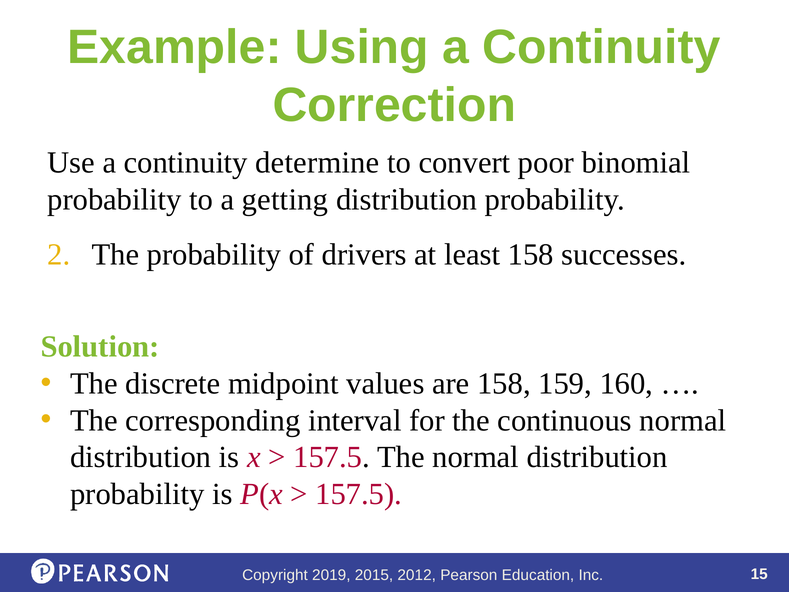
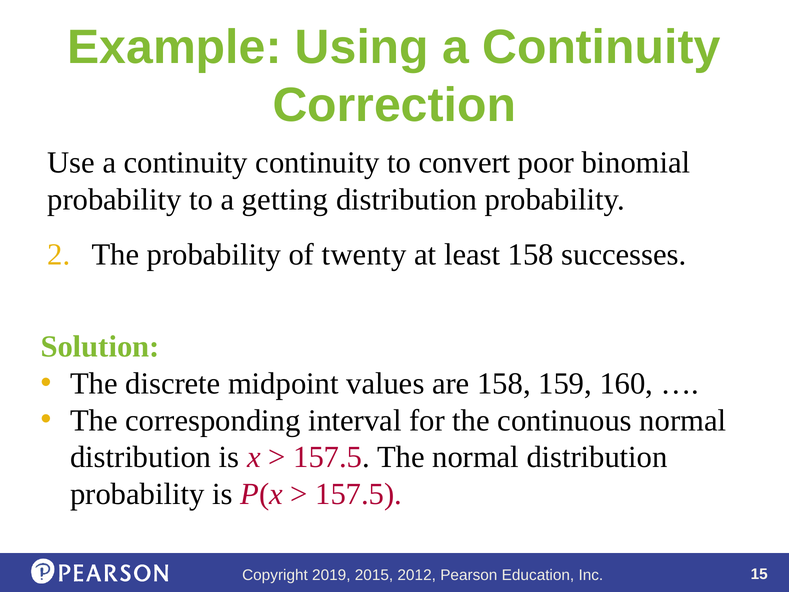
continuity determine: determine -> continuity
drivers: drivers -> twenty
